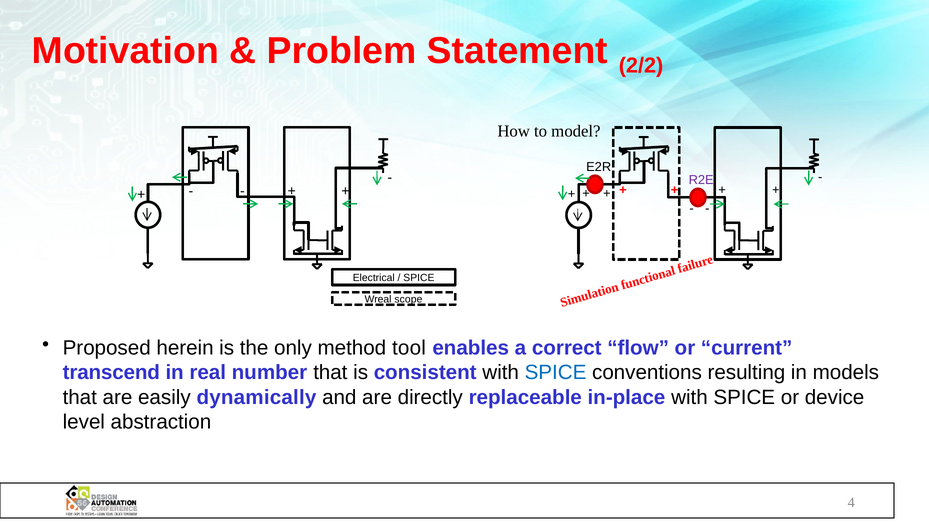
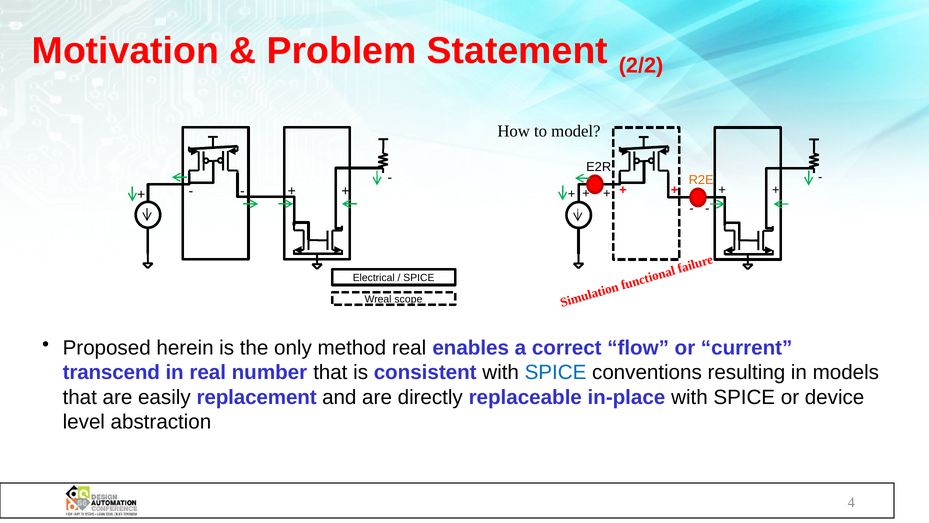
R2E colour: purple -> orange
method tool: tool -> real
dynamically: dynamically -> replacement
